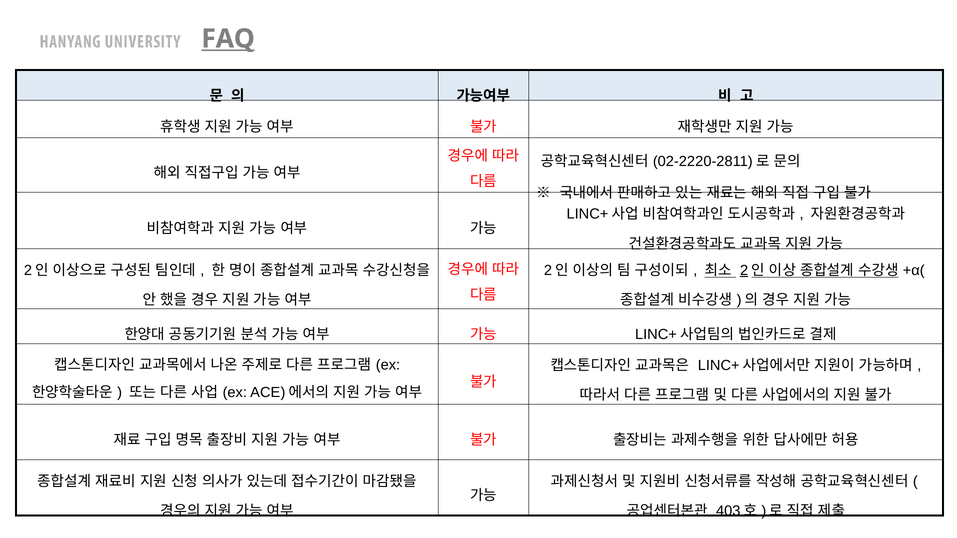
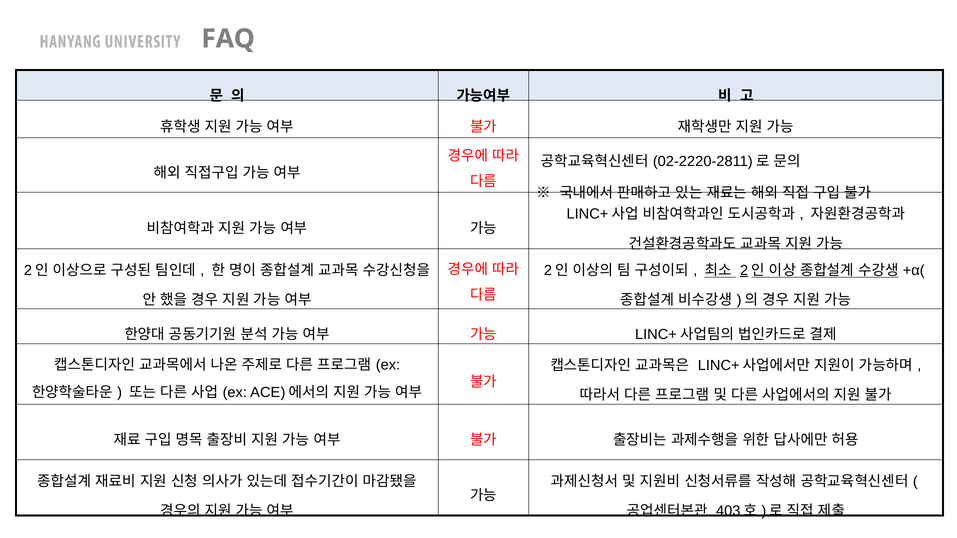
FAQ underline: present -> none
